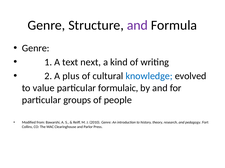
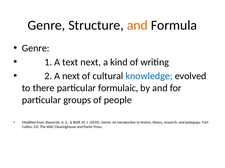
and at (137, 25) colour: purple -> orange
A plus: plus -> next
value: value -> there
